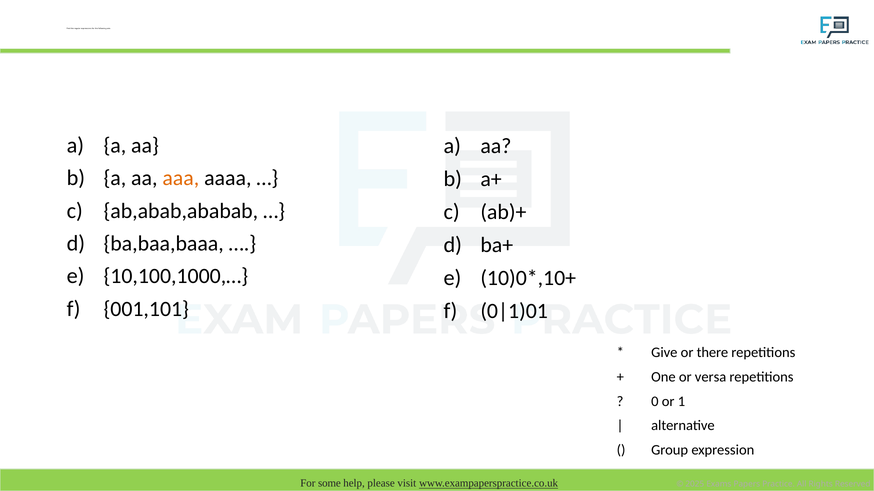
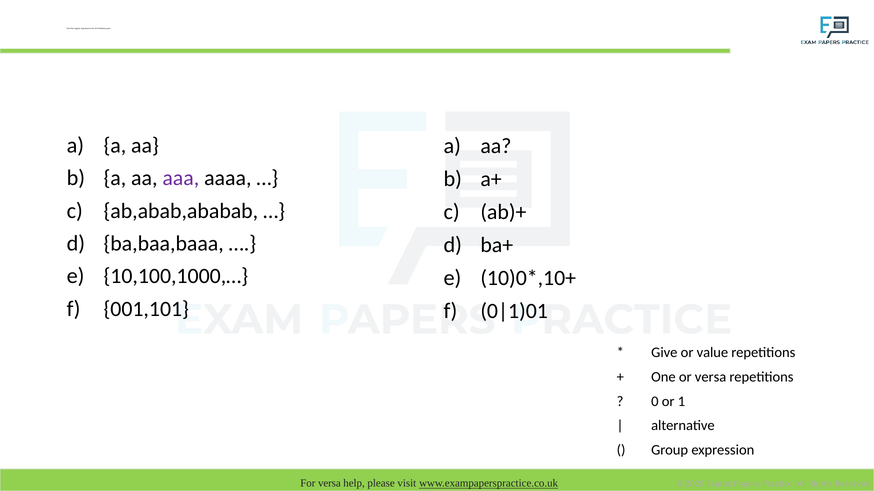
aaa colour: orange -> purple
there: there -> value
For some: some -> versa
